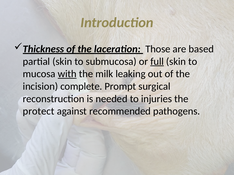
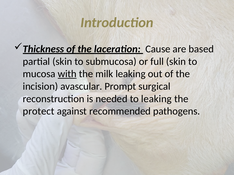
Those: Those -> Cause
full underline: present -> none
complete: complete -> avascular
to injuries: injuries -> leaking
